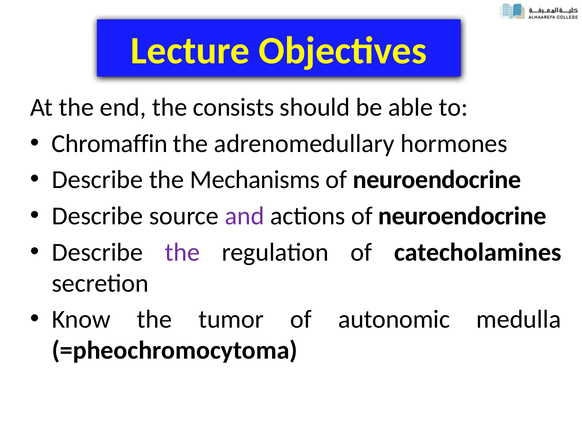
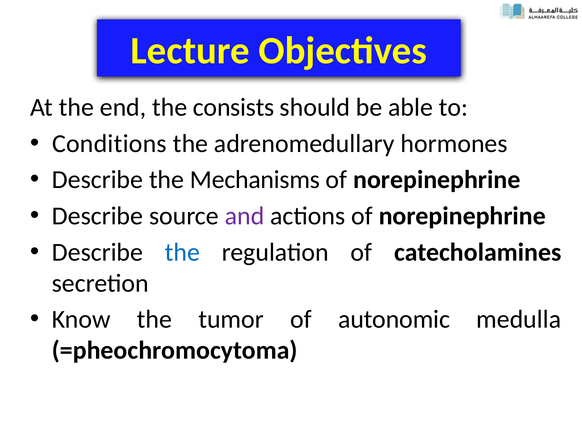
Chromaffin: Chromaffin -> Conditions
neuroendocrine at (437, 180): neuroendocrine -> norepinephrine
actions of neuroendocrine: neuroendocrine -> norepinephrine
the at (182, 252) colour: purple -> blue
